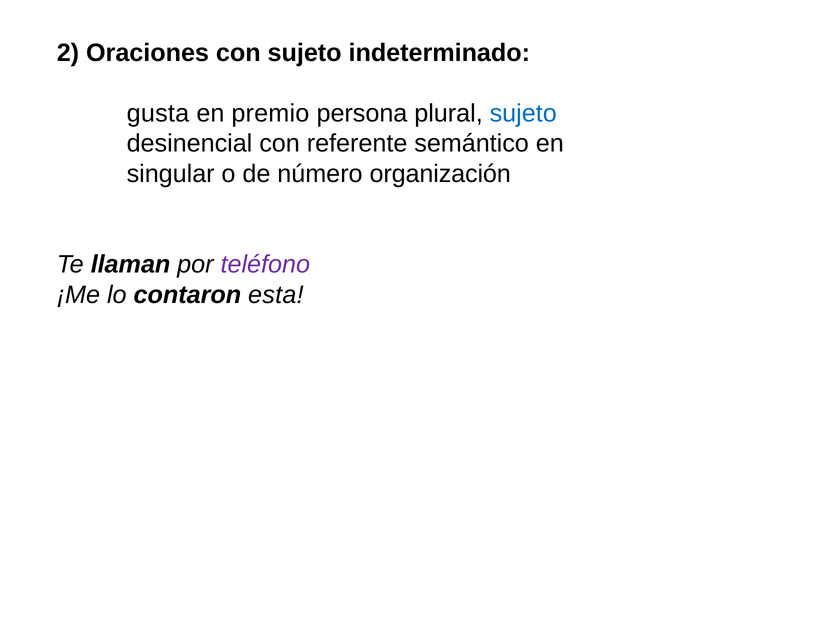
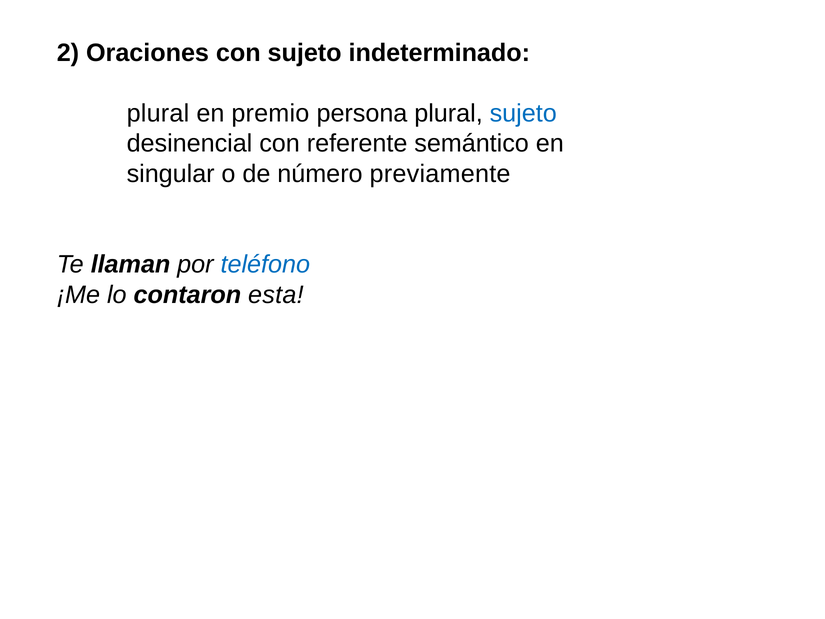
gusta at (158, 113): gusta -> plural
organización: organización -> previamente
teléfono colour: purple -> blue
